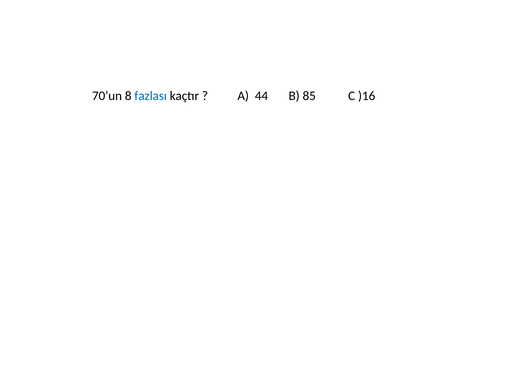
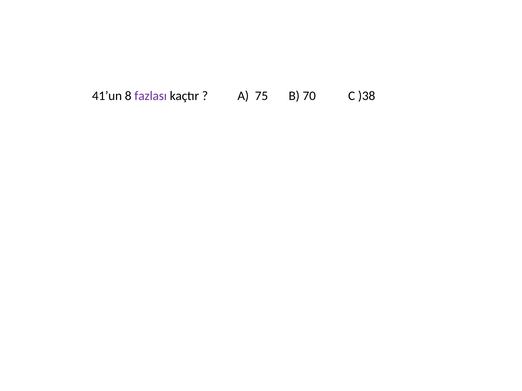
70’un: 70’un -> 41’un
fazlası colour: blue -> purple
44: 44 -> 75
85: 85 -> 70
)16: )16 -> )38
